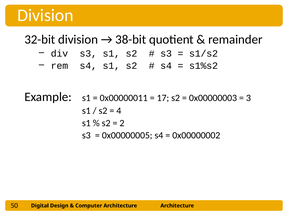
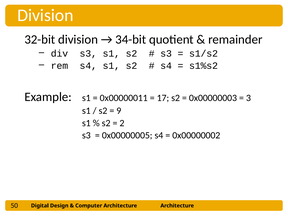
38-bit: 38-bit -> 34-bit
4: 4 -> 9
